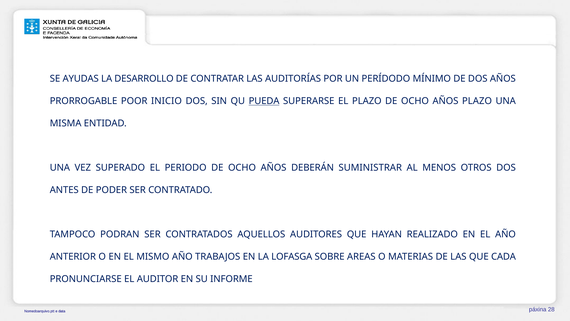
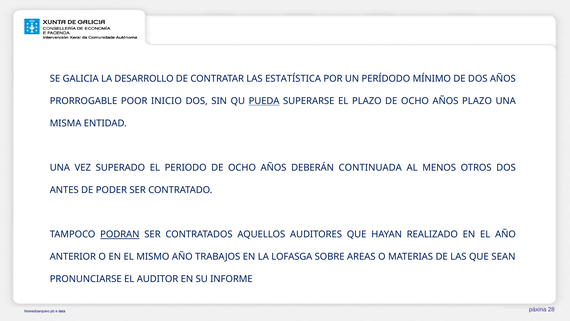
AYUDAS: AYUDAS -> GALICIA
AUDITORÍAS: AUDITORÍAS -> ESTATÍSTICA
SUMINISTRAR: SUMINISTRAR -> CONTINUADA
PODRAN underline: none -> present
CADA: CADA -> SEAN
